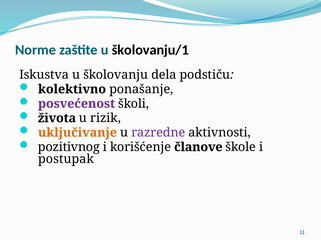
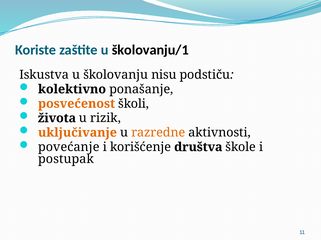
Norme: Norme -> Koriste
dela: dela -> nisu
posvećenost colour: purple -> orange
razredne colour: purple -> orange
pozitivnog: pozitivnog -> povećanje
članove: članove -> društva
